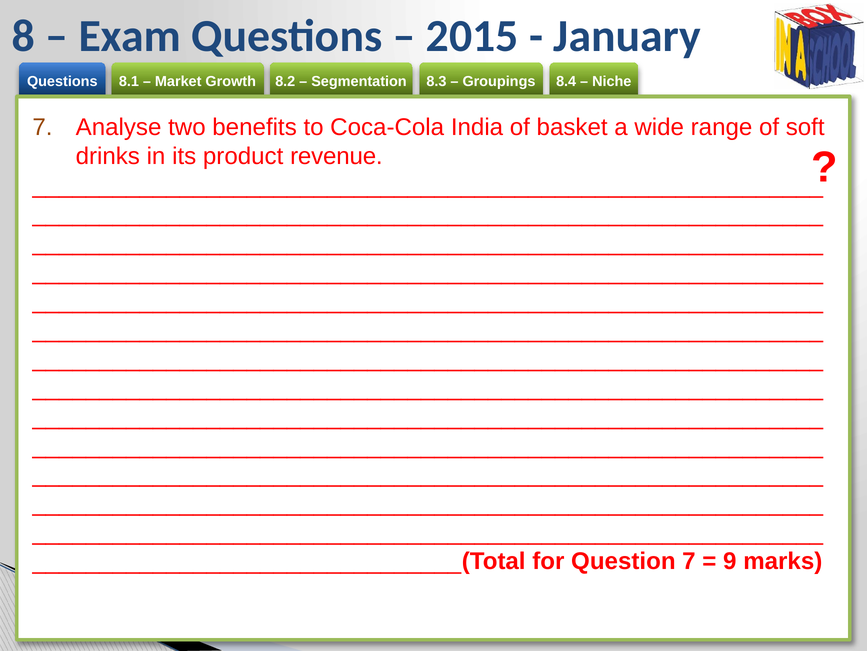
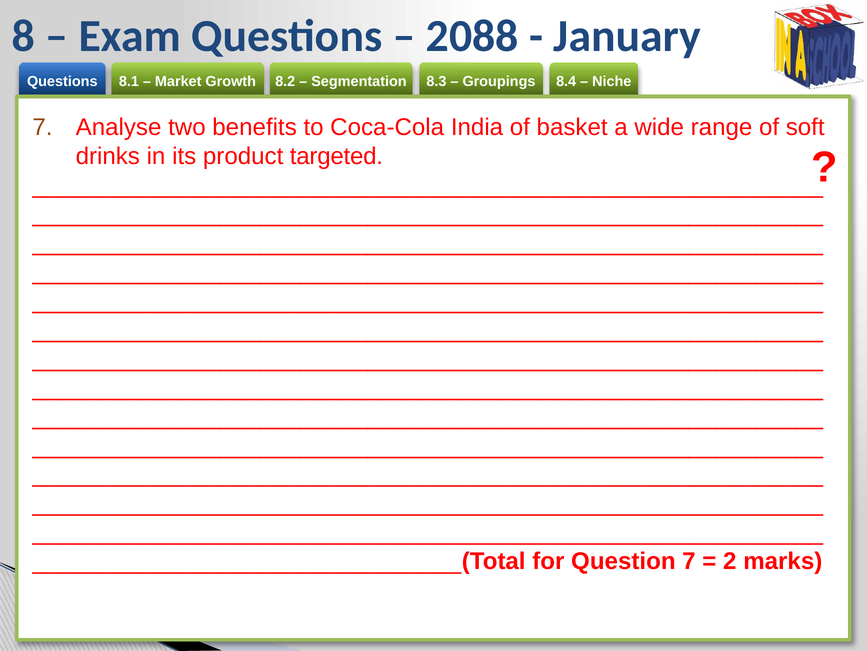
2015: 2015 -> 2088
revenue: revenue -> targeted
9: 9 -> 2
